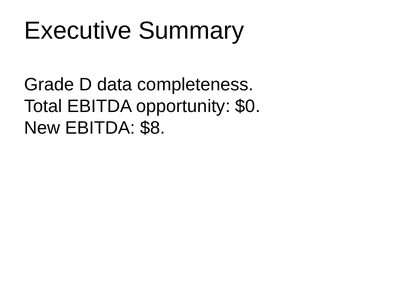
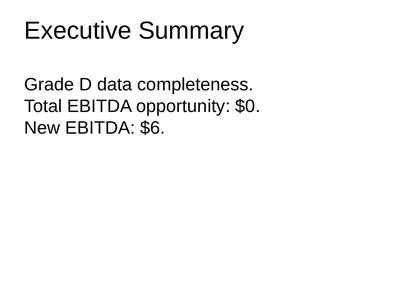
$8: $8 -> $6
